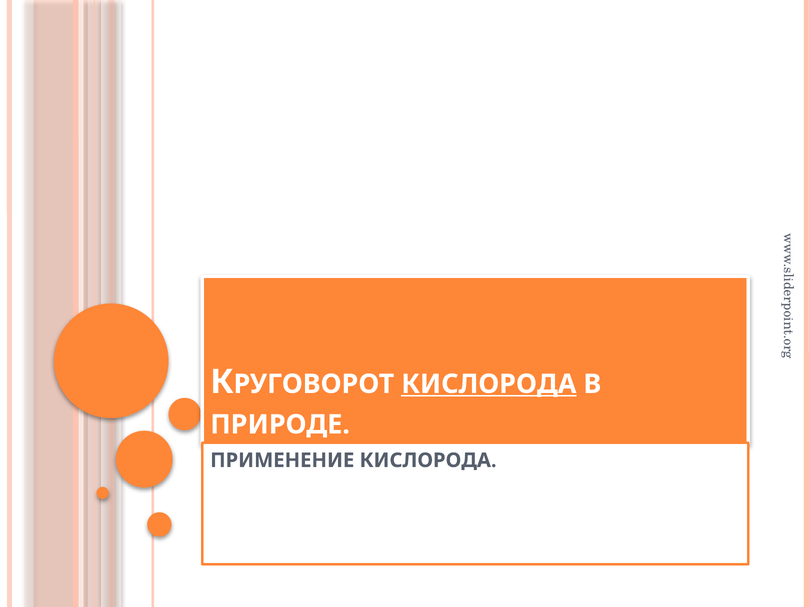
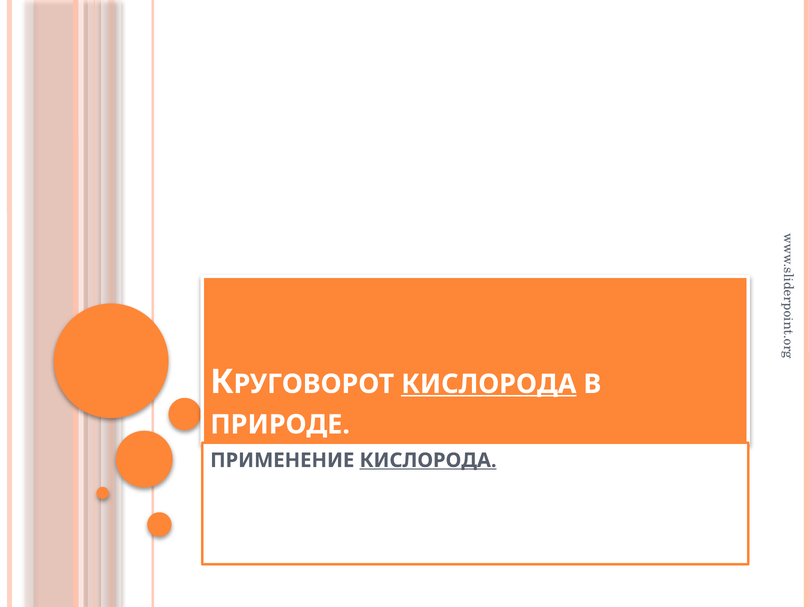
КИСЛОРОДА at (428, 460) underline: none -> present
